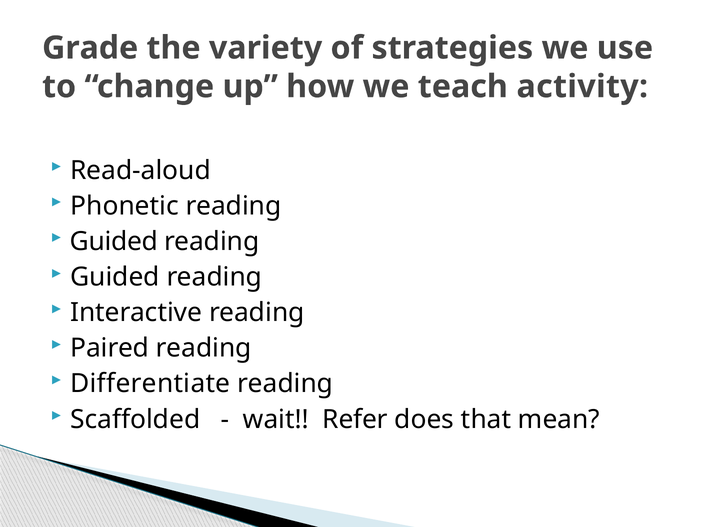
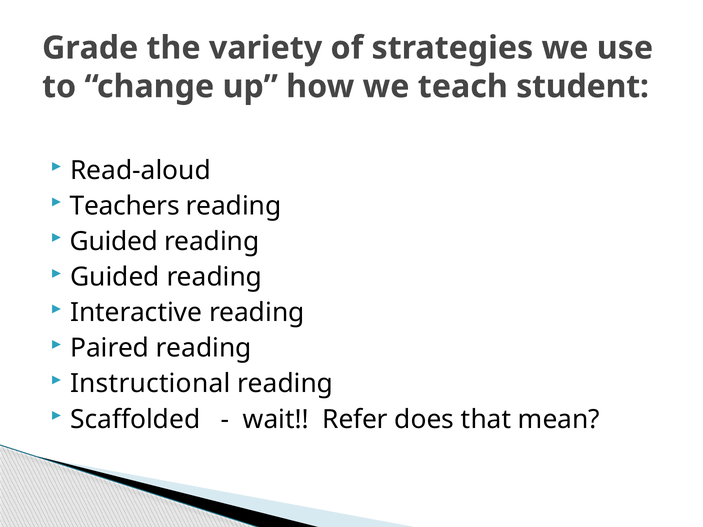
activity: activity -> student
Phonetic: Phonetic -> Teachers
Differentiate: Differentiate -> Instructional
